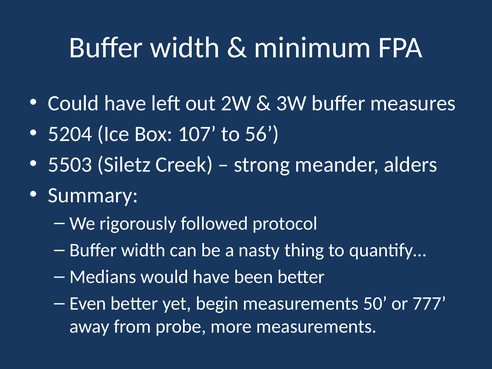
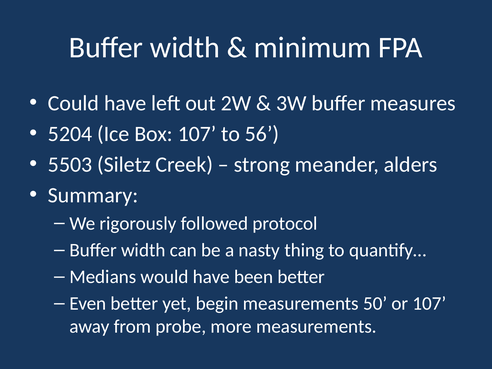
or 777: 777 -> 107
